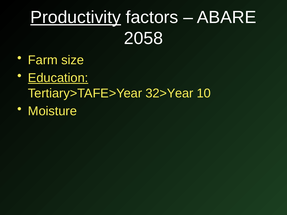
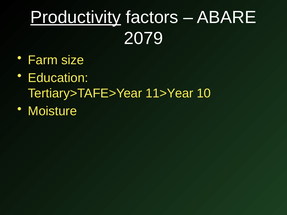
2058: 2058 -> 2079
Education underline: present -> none
32>Year: 32>Year -> 11>Year
